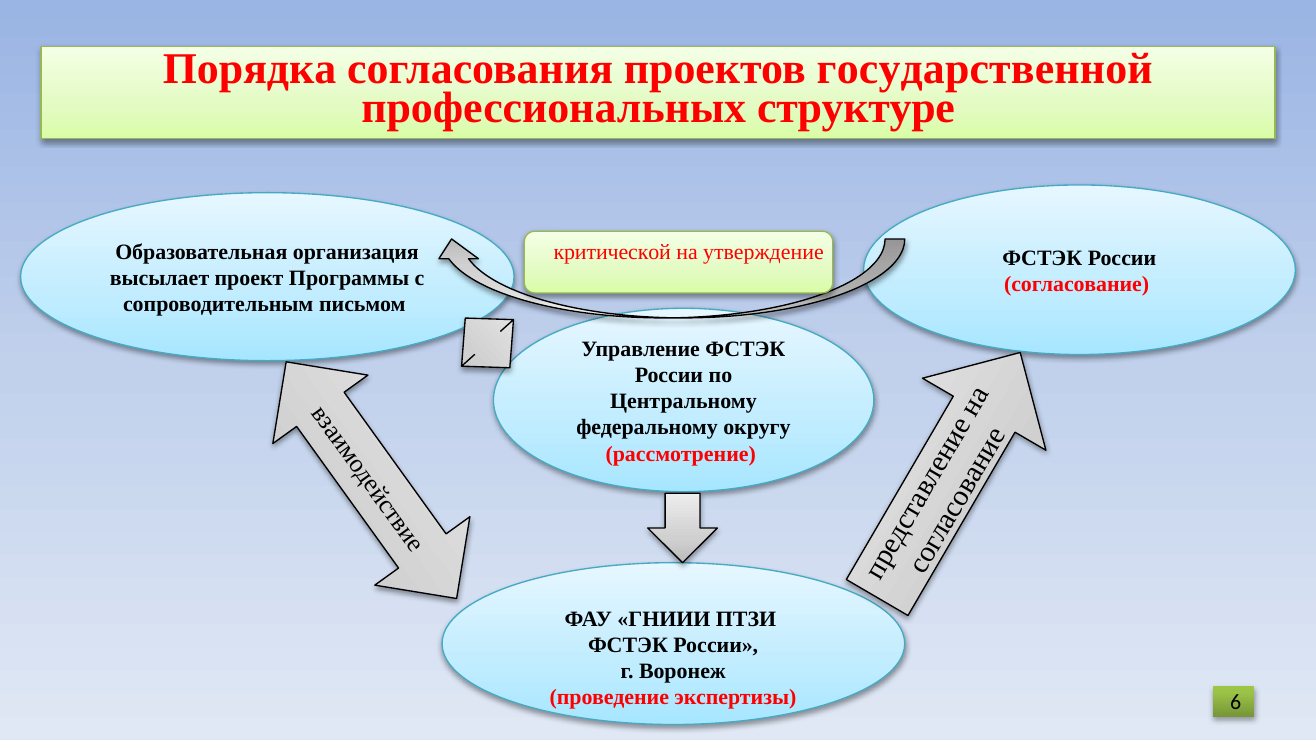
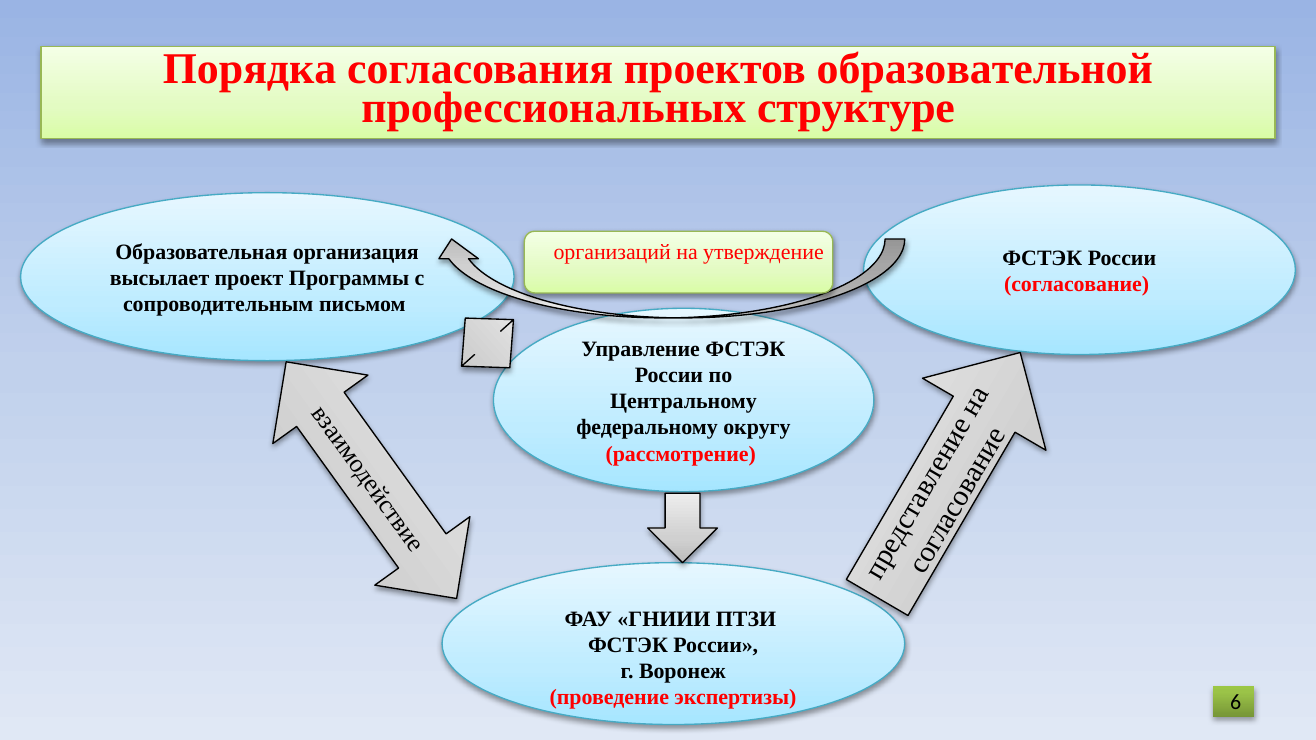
государственной: государственной -> образовательной
критической: критической -> организаций
